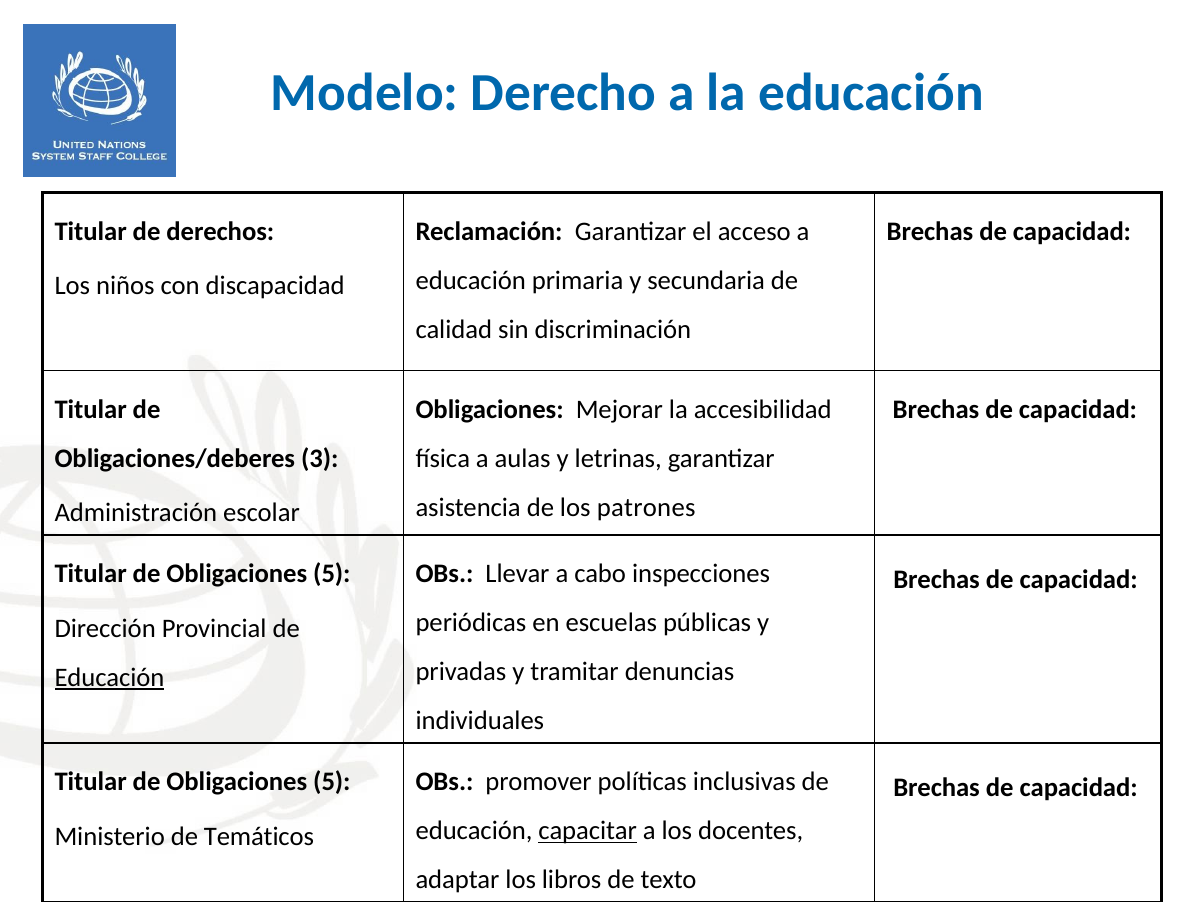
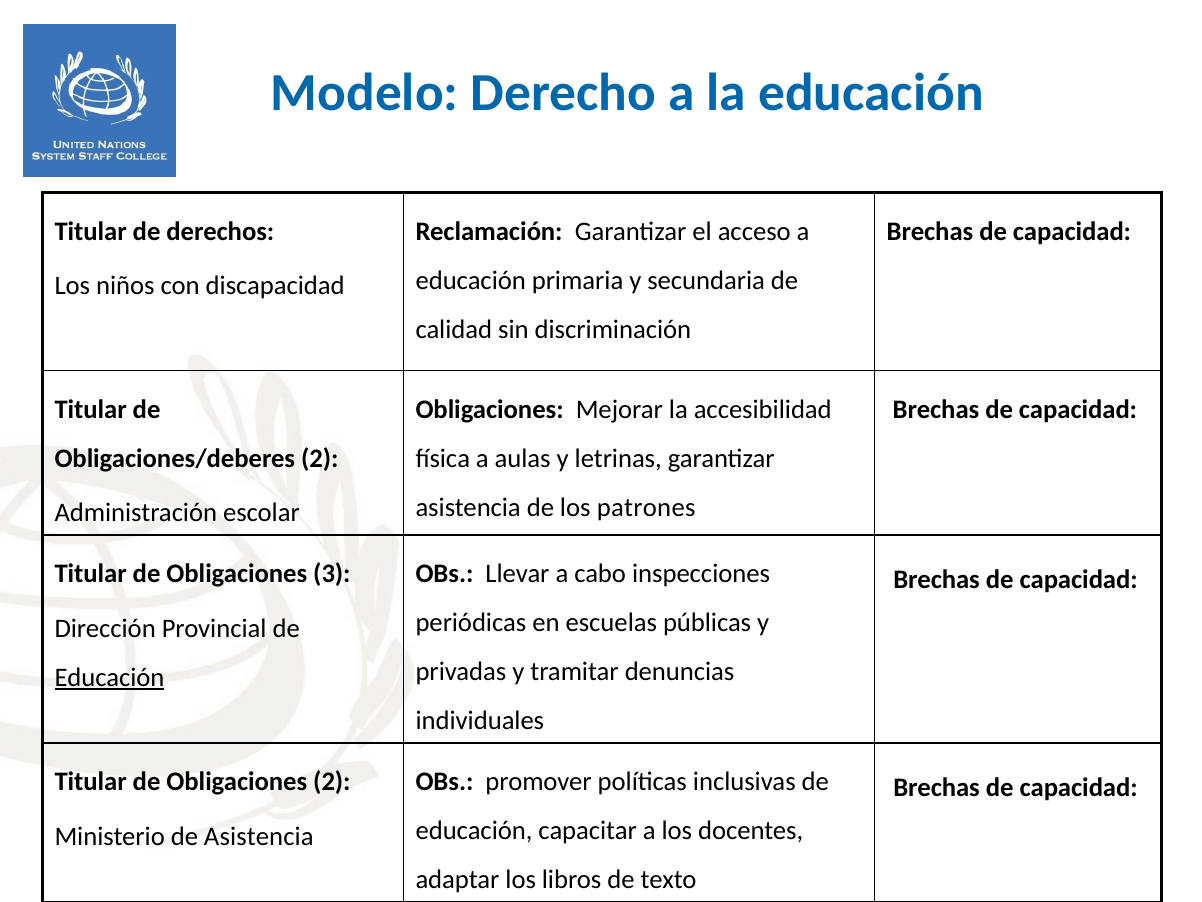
Obligaciones/deberes 3: 3 -> 2
5 at (332, 574): 5 -> 3
5 at (332, 782): 5 -> 2
capacitar underline: present -> none
de Temáticos: Temáticos -> Asistencia
